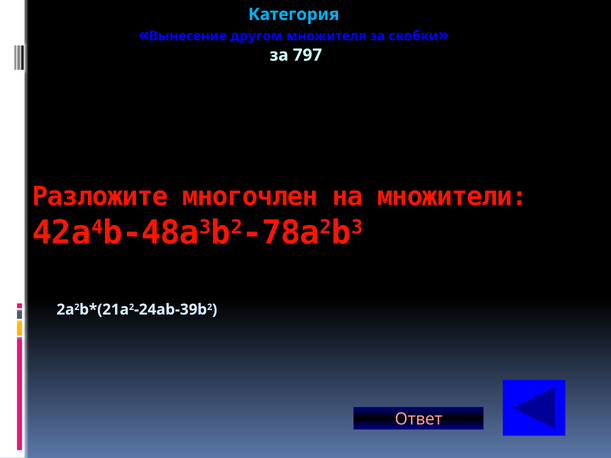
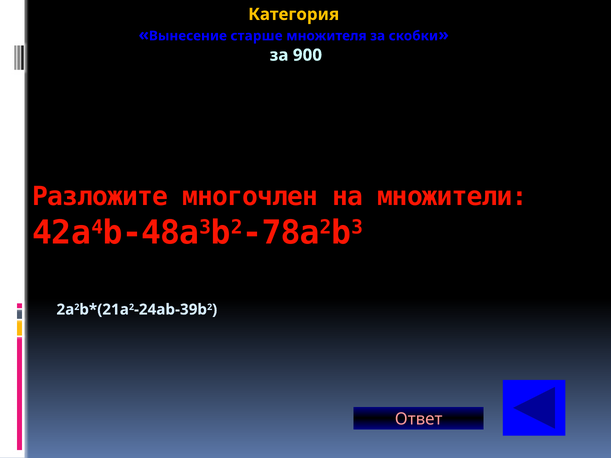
Категория colour: light blue -> yellow
другом: другом -> старше
797: 797 -> 900
